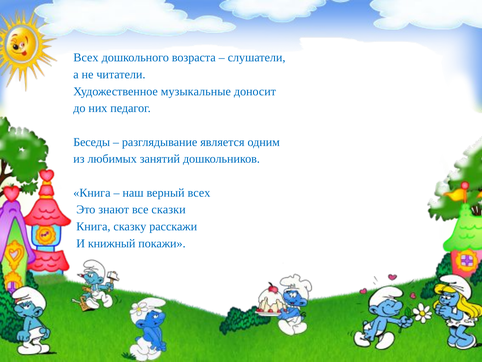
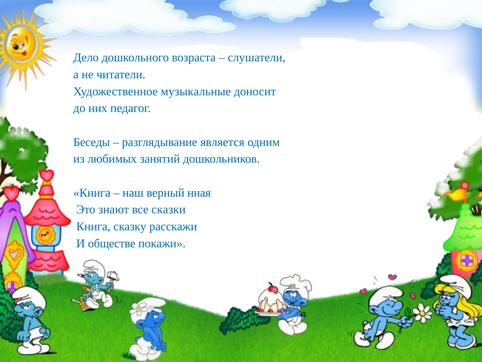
Всех at (86, 58): Всех -> Дело
верный всех: всех -> нная
книжный: книжный -> обществе
